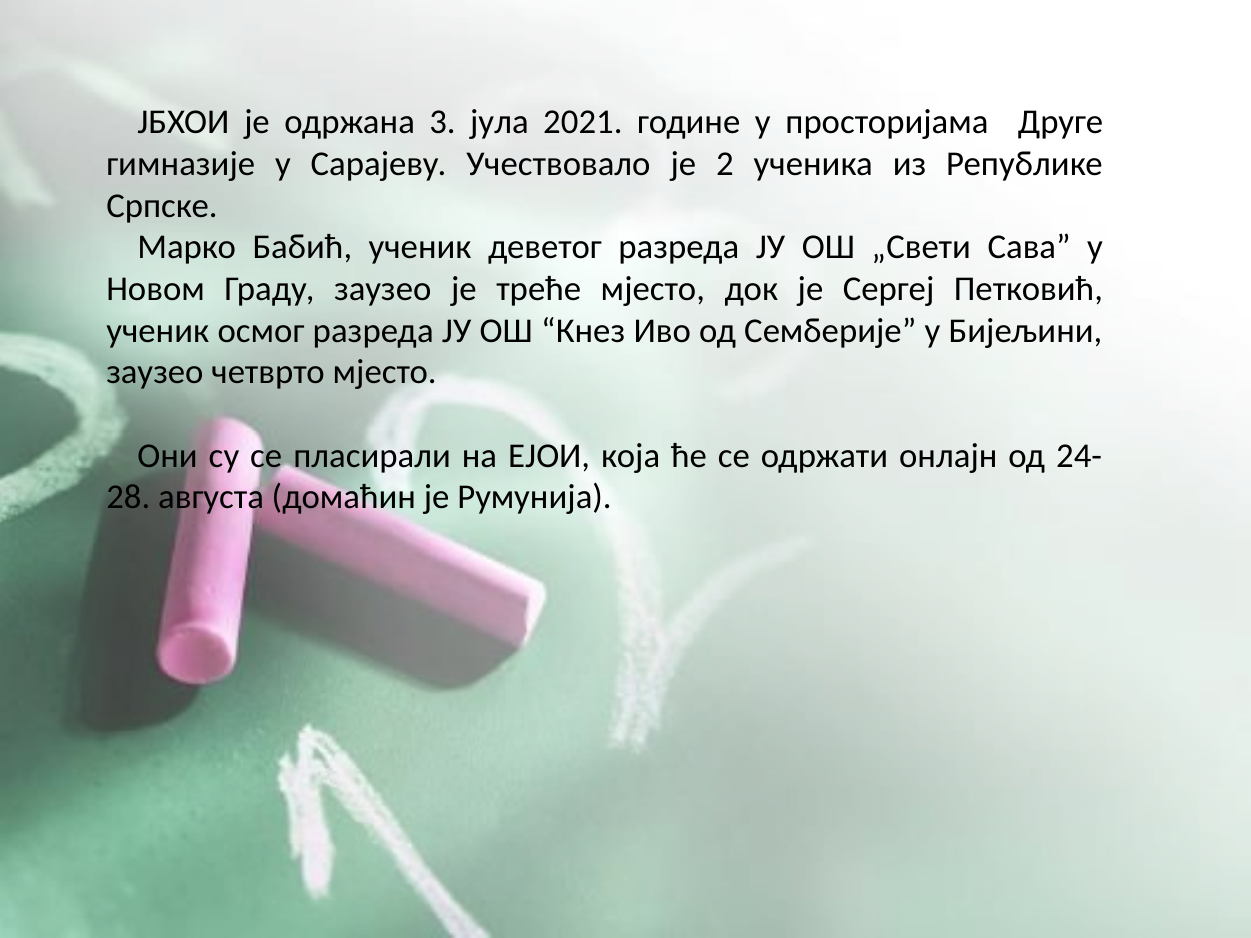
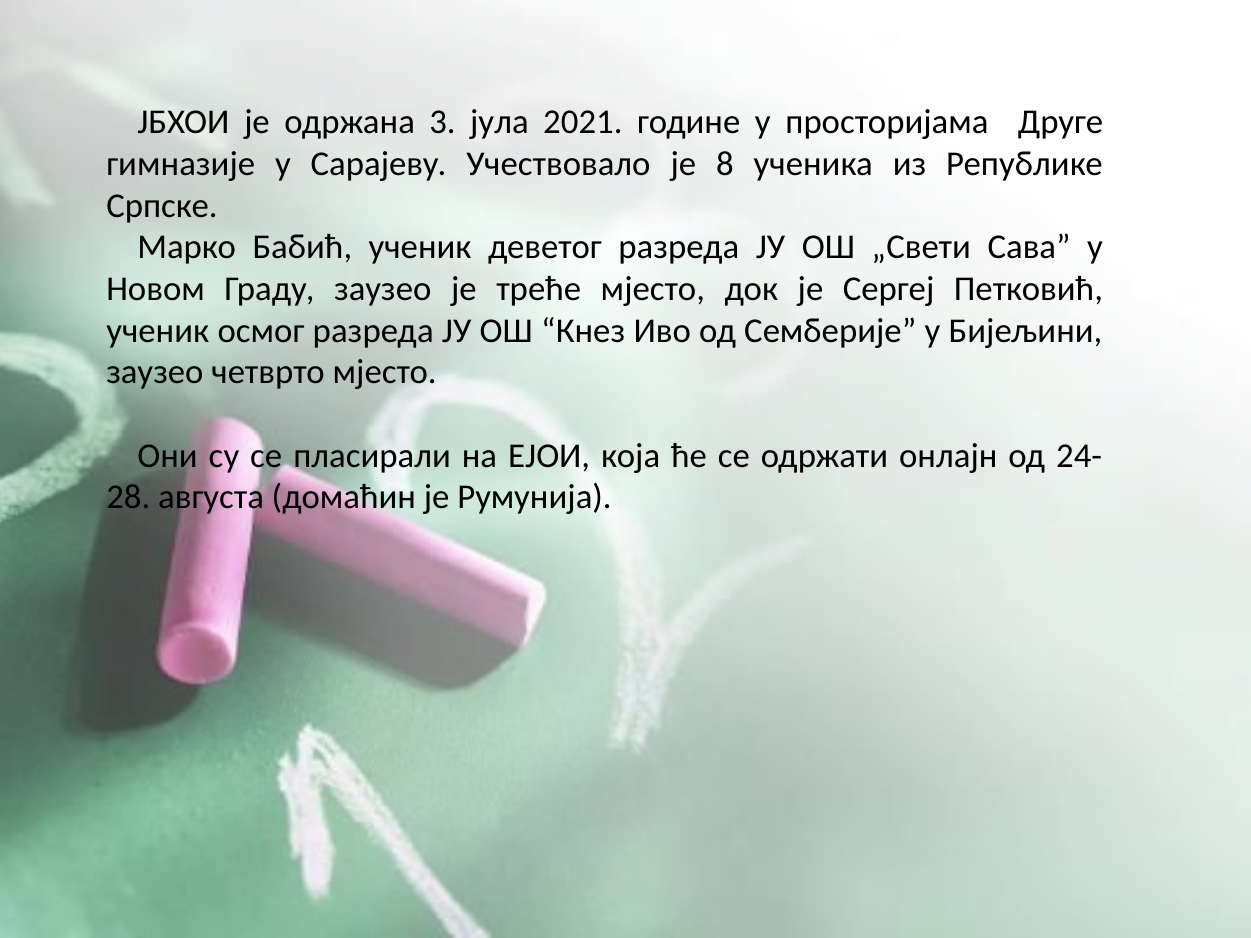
2: 2 -> 8
